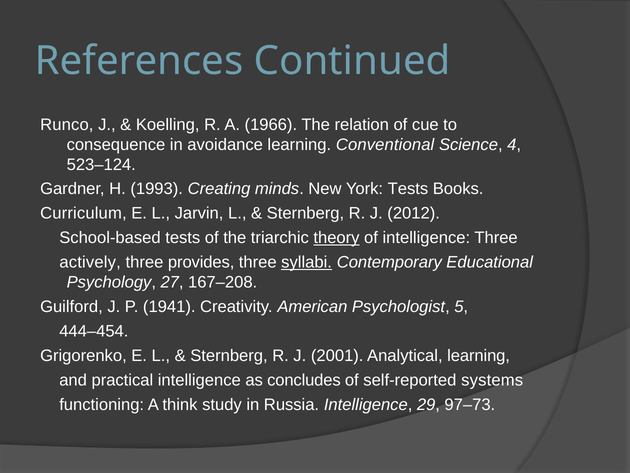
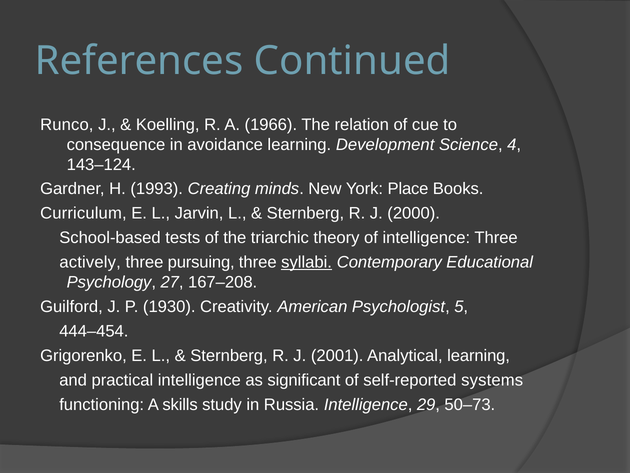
Conventional: Conventional -> Development
523–124: 523–124 -> 143–124
York Tests: Tests -> Place
2012: 2012 -> 2000
theory underline: present -> none
provides: provides -> pursuing
1941: 1941 -> 1930
concludes: concludes -> significant
think: think -> skills
97–73: 97–73 -> 50–73
